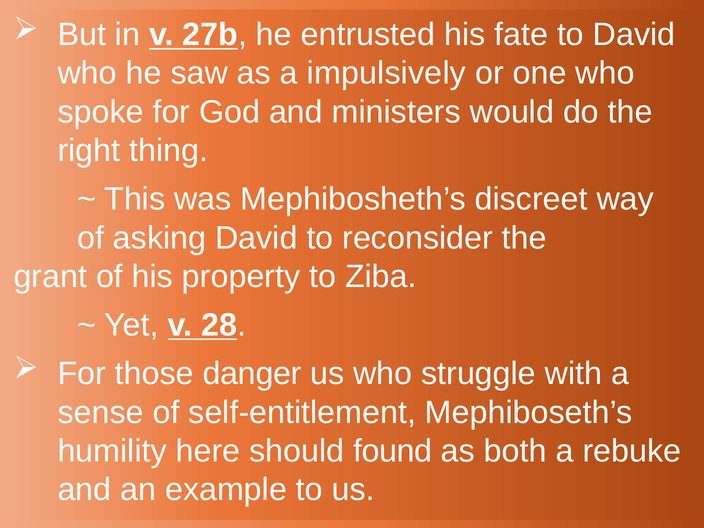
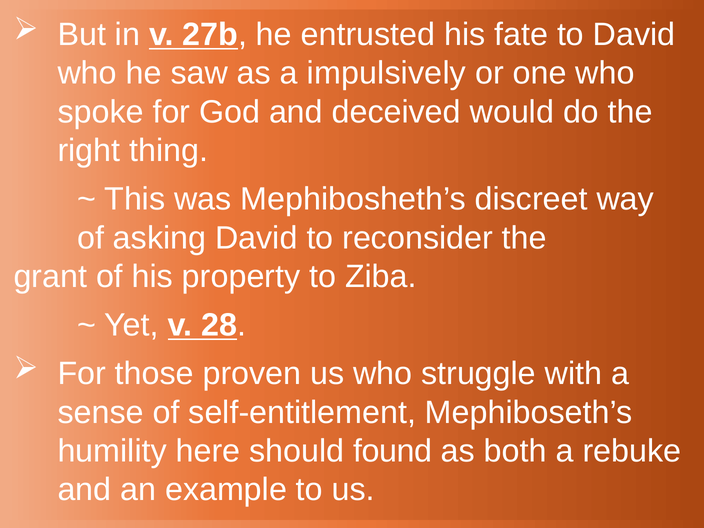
ministers: ministers -> deceived
danger: danger -> proven
